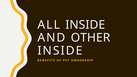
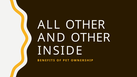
ALL INSIDE: INSIDE -> OTHER
